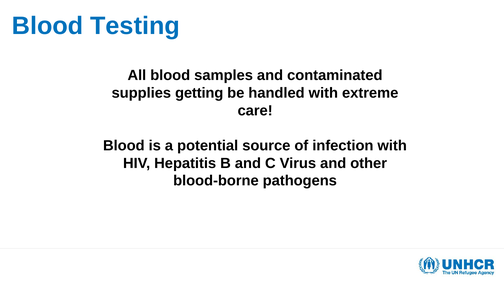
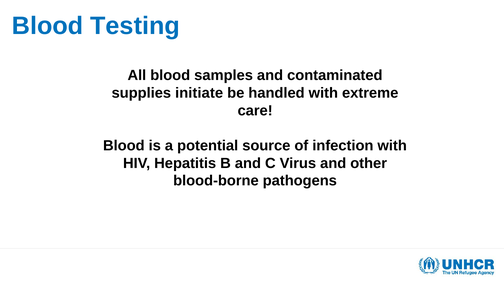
getting: getting -> initiate
